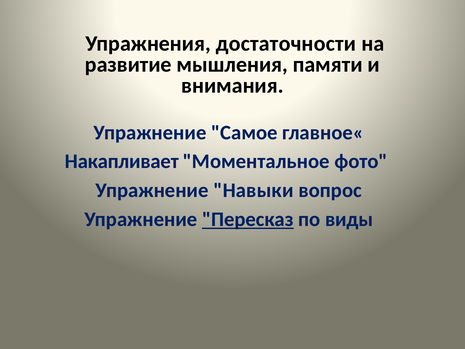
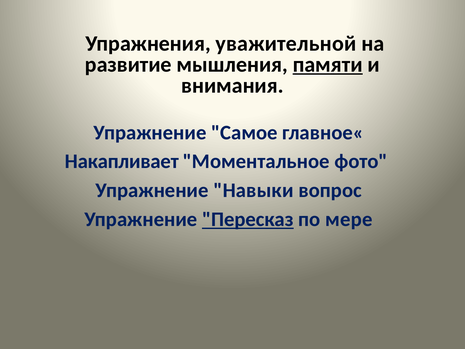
достаточности: достаточности -> уважительной
памяти underline: none -> present
виды: виды -> мере
